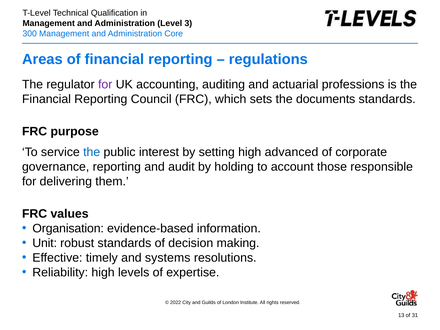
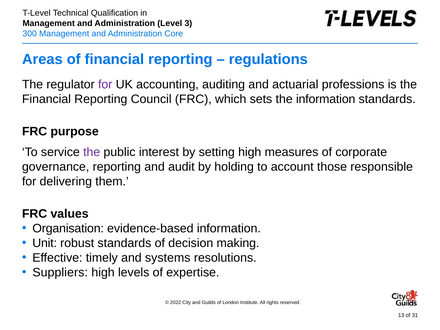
the documents: documents -> information
the at (92, 152) colour: blue -> purple
advanced: advanced -> measures
Reliability: Reliability -> Suppliers
